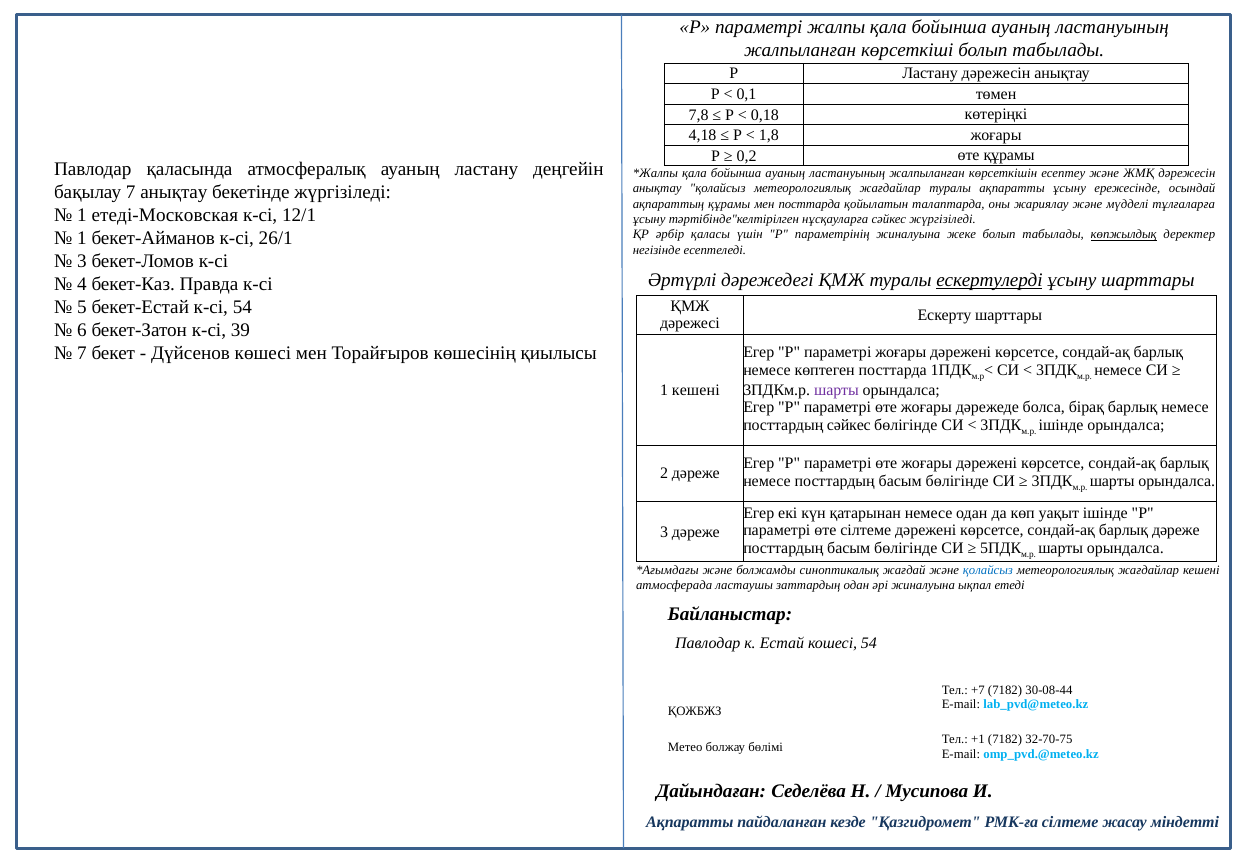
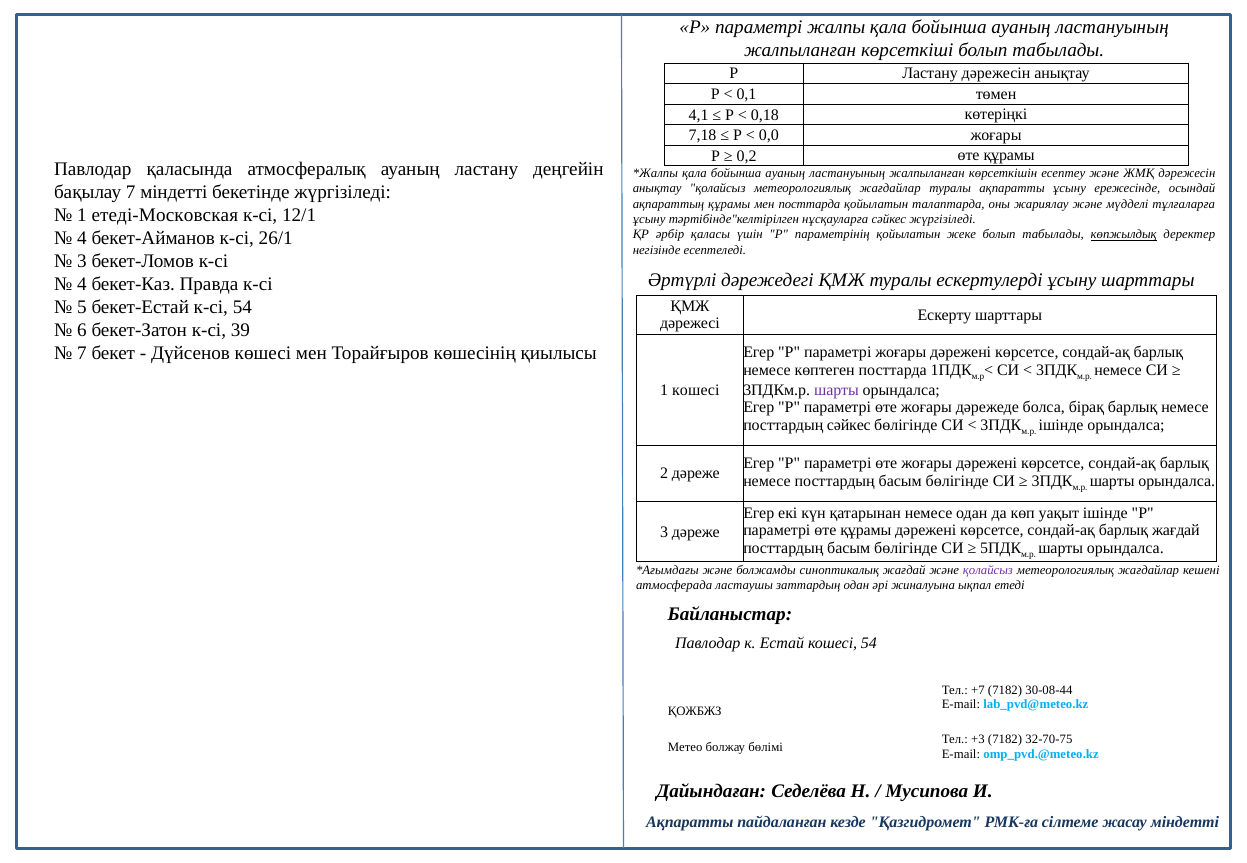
7,8: 7,8 -> 4,1
4,18: 4,18 -> 7,18
1,8: 1,8 -> 0,0
7 анықтау: анықтау -> міндетті
параметрінің жиналуына: жиналуына -> қойылатын
1 at (82, 238): 1 -> 4
ескертулерді underline: present -> none
1 кешені: кешені -> кошесi
параметрі өте сілтеме: сілтеме -> құрамы
барлық дәреже: дәреже -> жағдай
қолайсыз at (988, 570) colour: blue -> purple
+1: +1 -> +3
